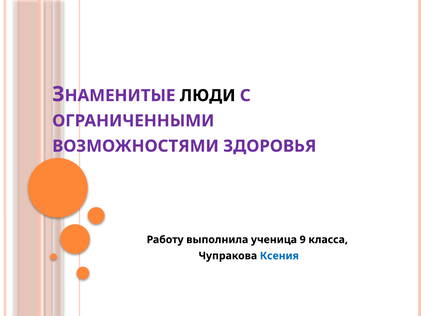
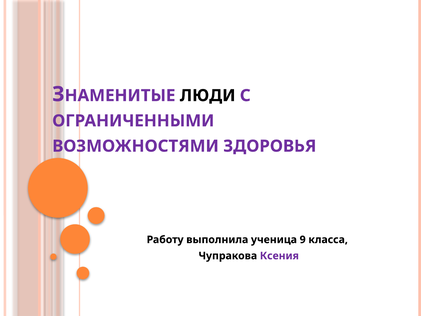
Ксения colour: blue -> purple
